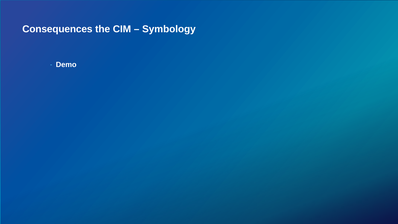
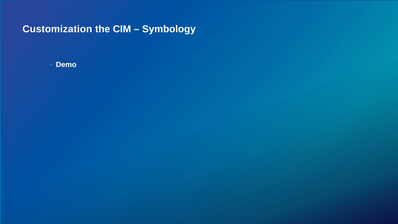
Consequences: Consequences -> Customization
